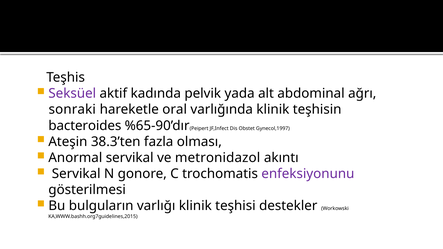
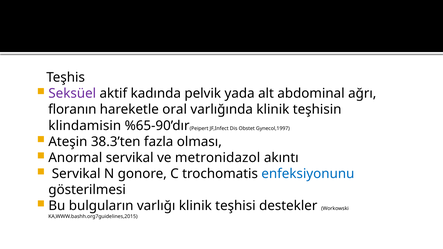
sonraki: sonraki -> floranın
bacteroides: bacteroides -> klindamisin
enfeksiyonunu colour: purple -> blue
